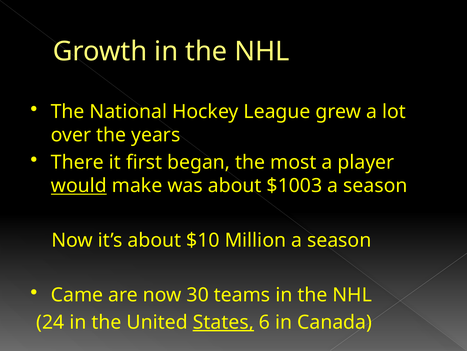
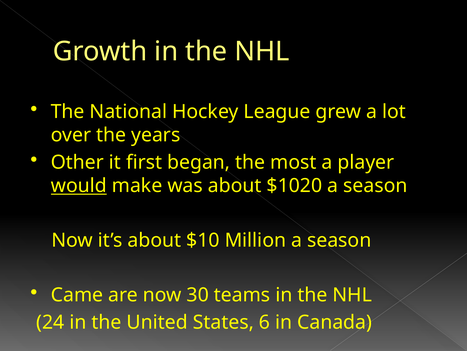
There: There -> Other
$1003: $1003 -> $1020
States underline: present -> none
